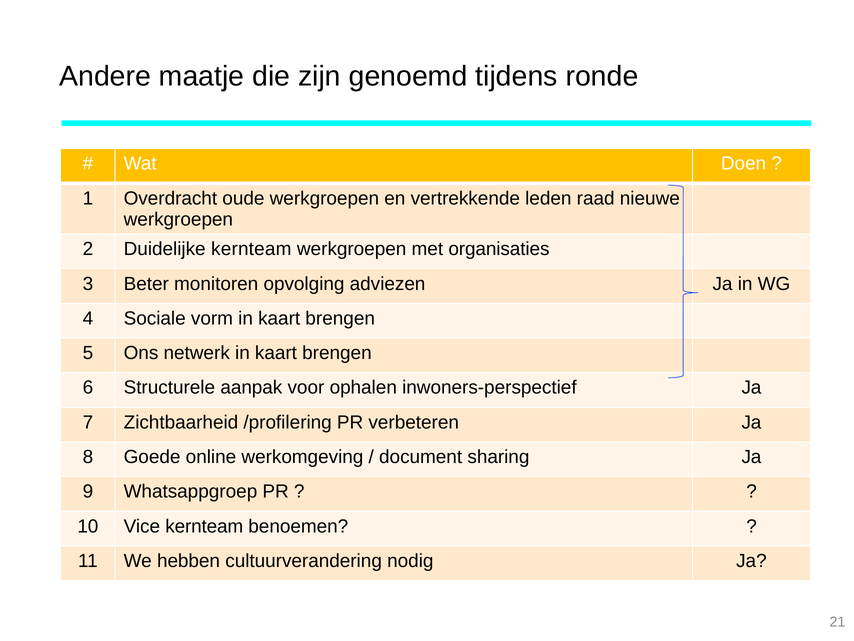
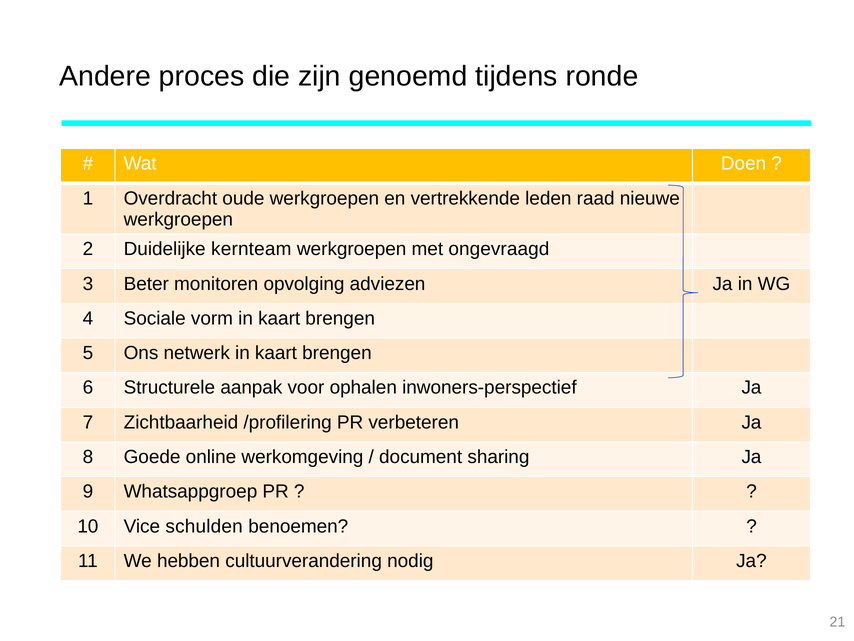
maatje: maatje -> proces
organisaties: organisaties -> ongevraagd
Vice kernteam: kernteam -> schulden
